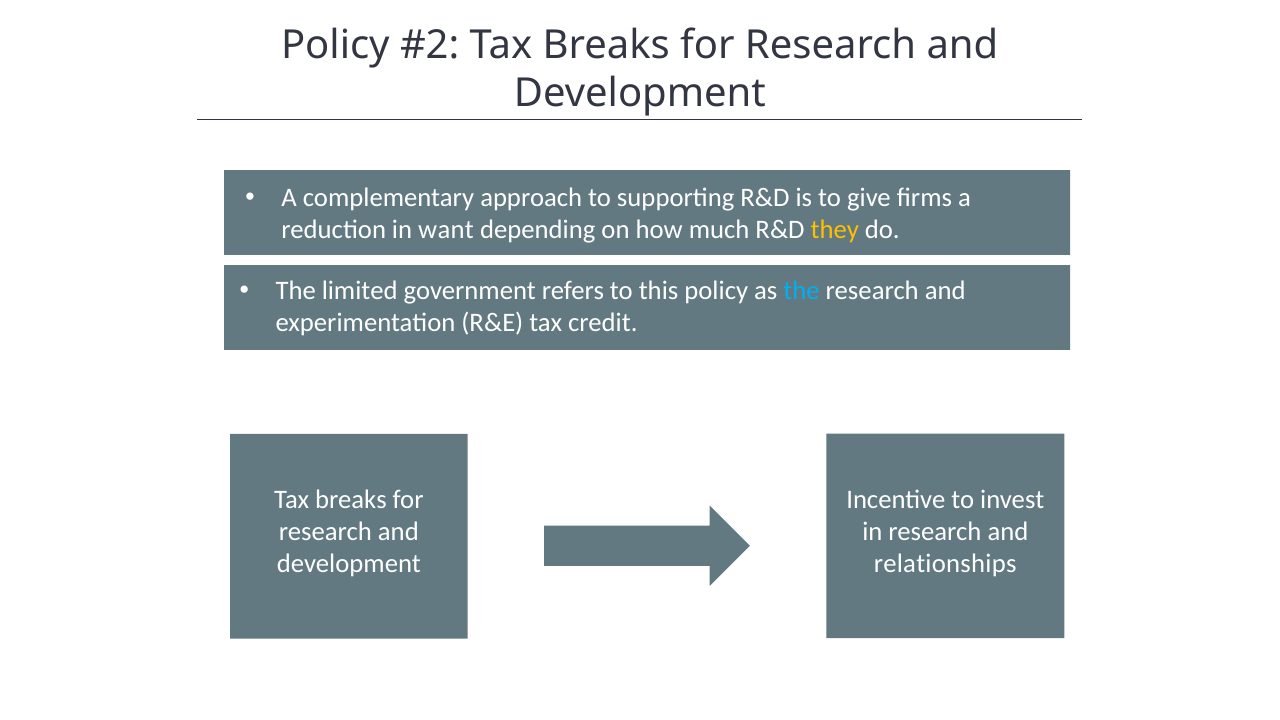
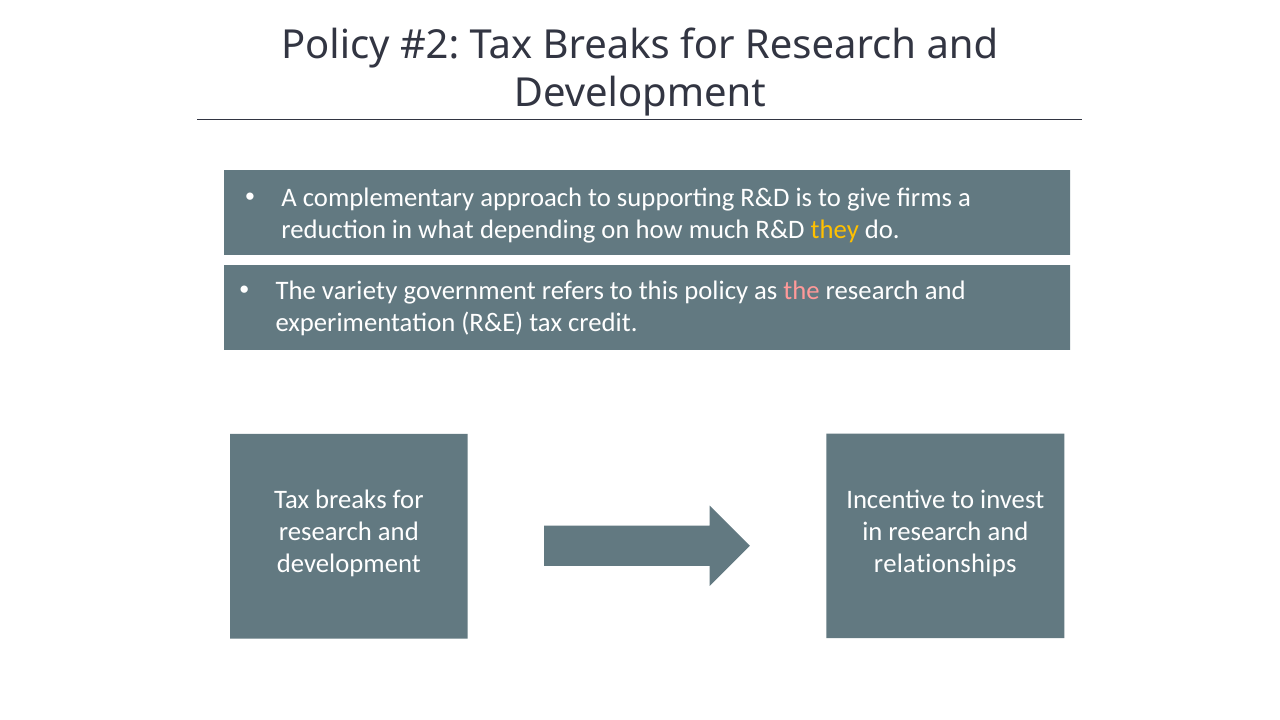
want: want -> what
limited: limited -> variety
the at (802, 291) colour: light blue -> pink
